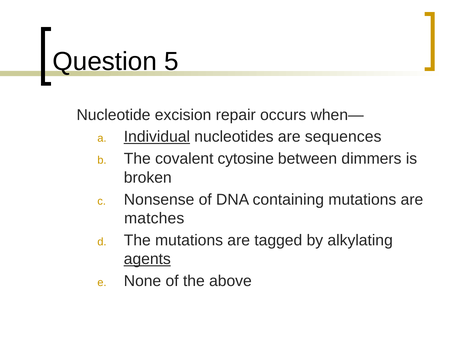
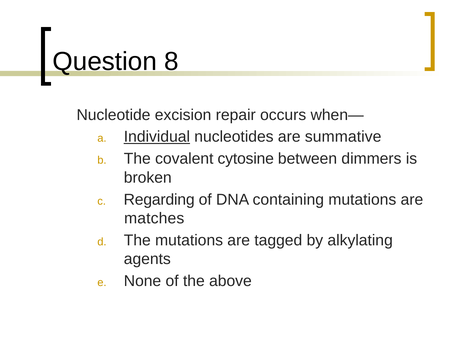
5: 5 -> 8
sequences: sequences -> summative
Nonsense: Nonsense -> Regarding
agents underline: present -> none
